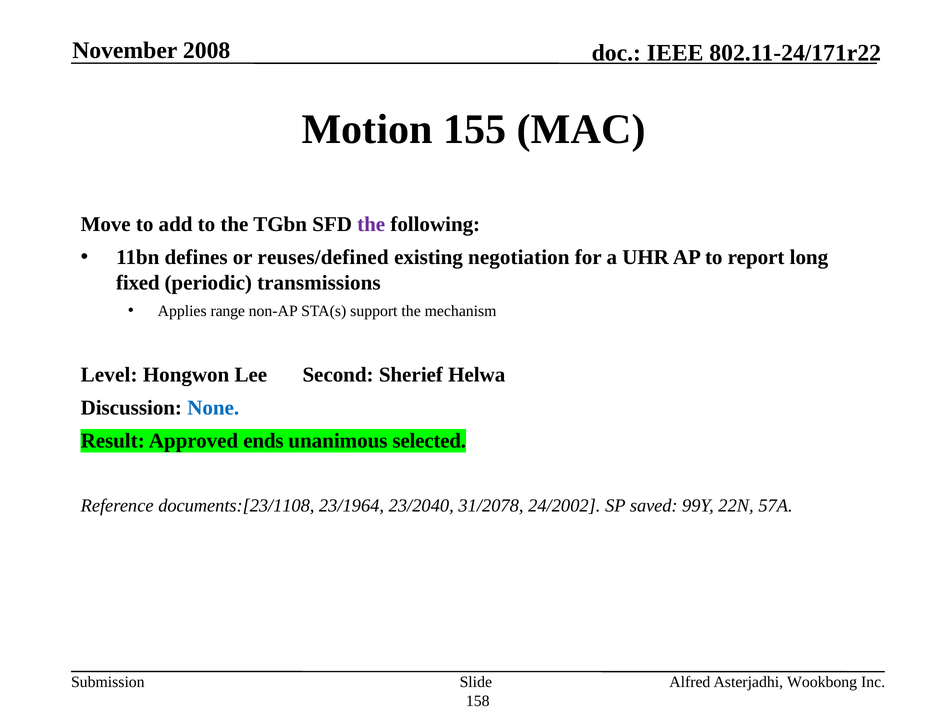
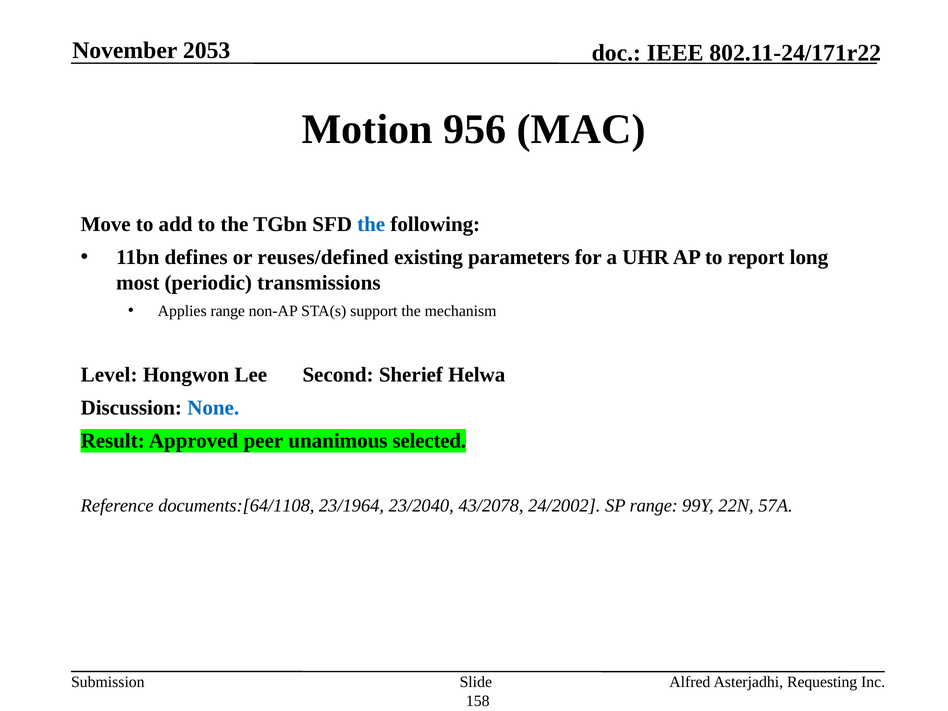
2008: 2008 -> 2053
155: 155 -> 956
the at (371, 224) colour: purple -> blue
negotiation: negotiation -> parameters
fixed: fixed -> most
ends: ends -> peer
documents:[23/1108: documents:[23/1108 -> documents:[64/1108
31/2078: 31/2078 -> 43/2078
SP saved: saved -> range
Wookbong: Wookbong -> Requesting
